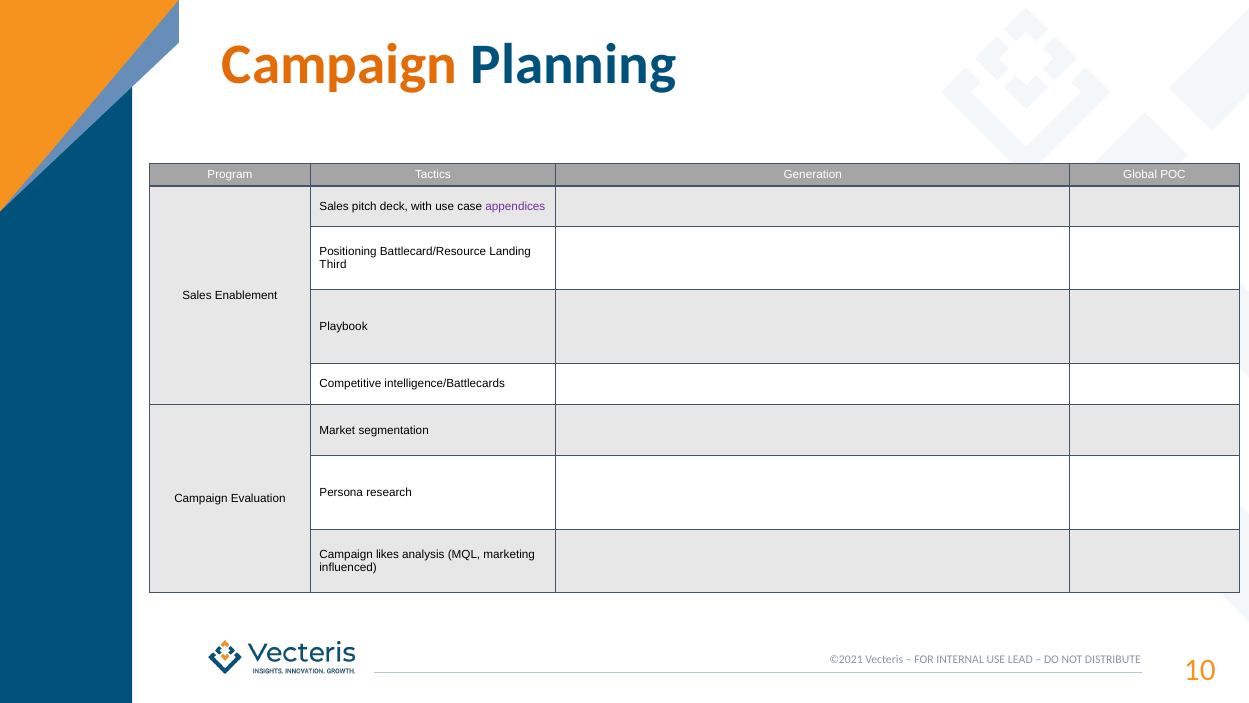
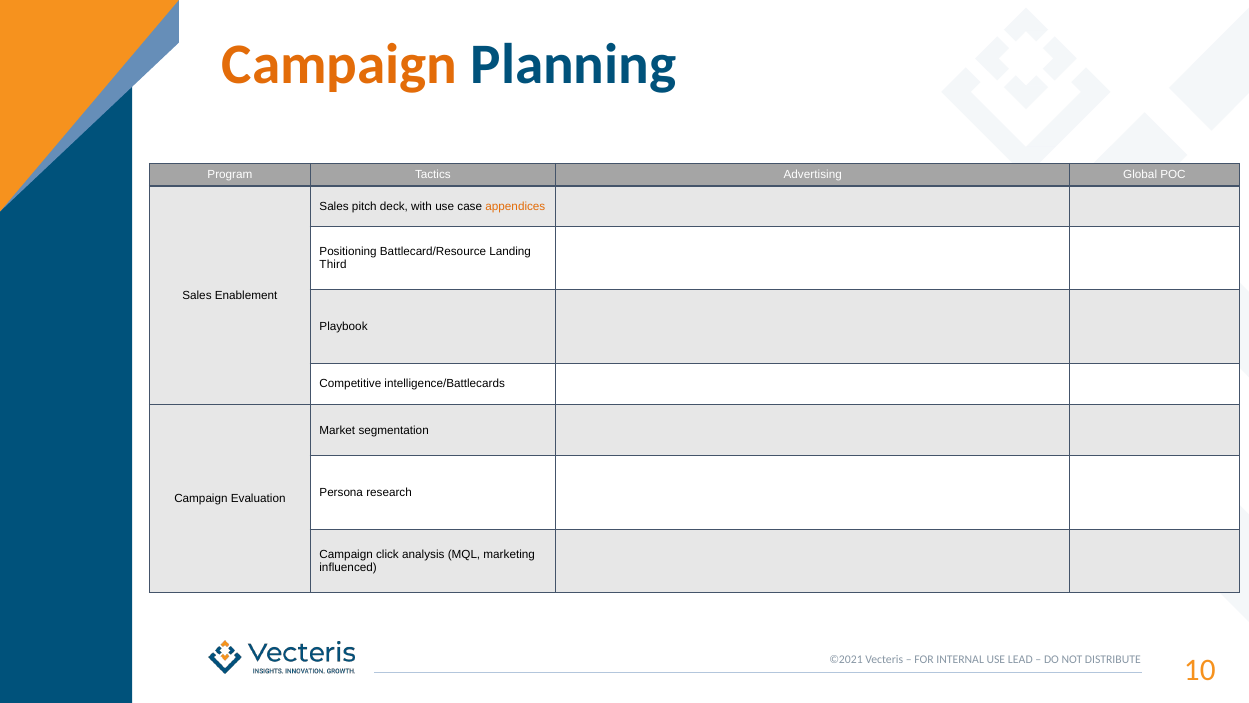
Generation: Generation -> Advertising
appendices colour: purple -> orange
likes: likes -> click
